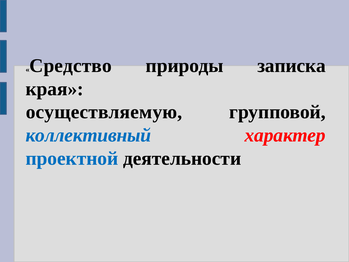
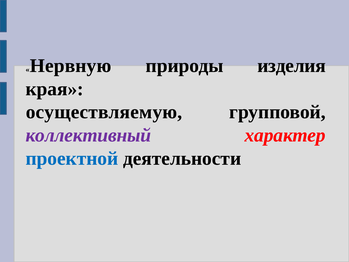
Средство: Средство -> Нервную
записка: записка -> изделия
коллективный colour: blue -> purple
